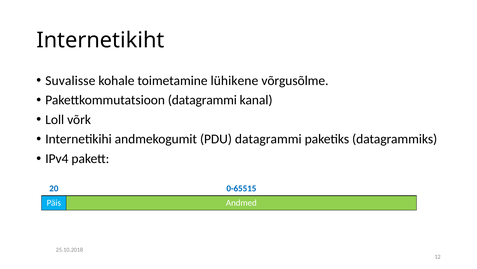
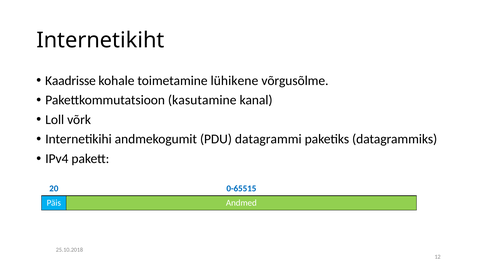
Suvalisse: Suvalisse -> Kaadrisse
Pakettkommutatsioon datagrammi: datagrammi -> kasutamine
